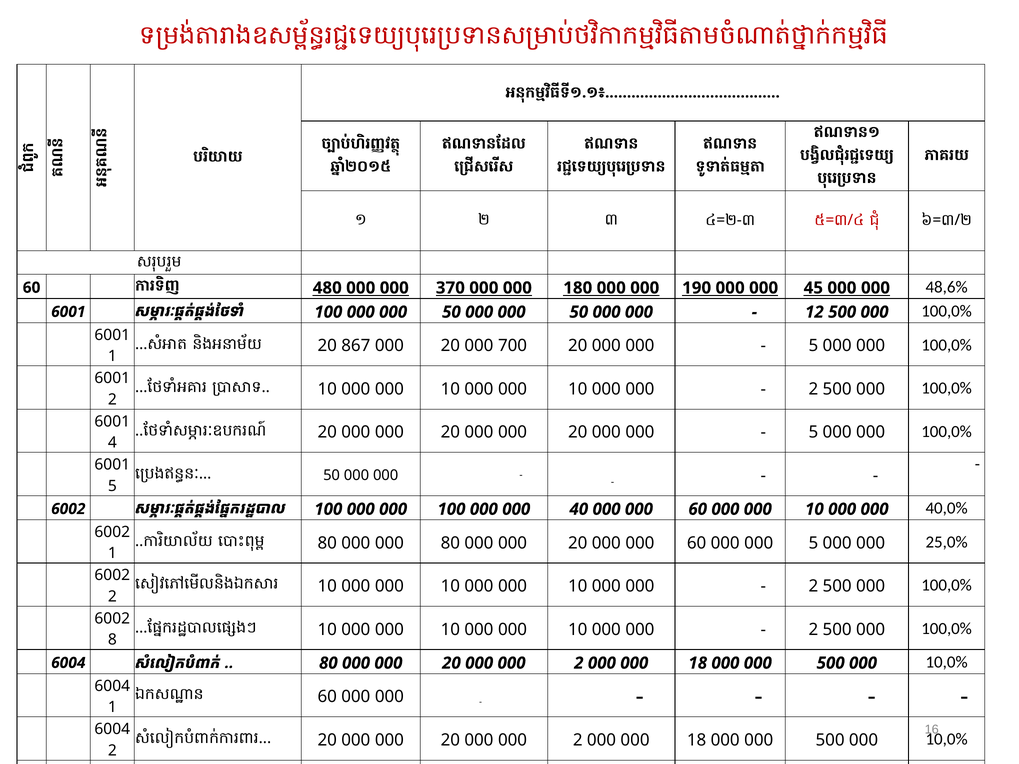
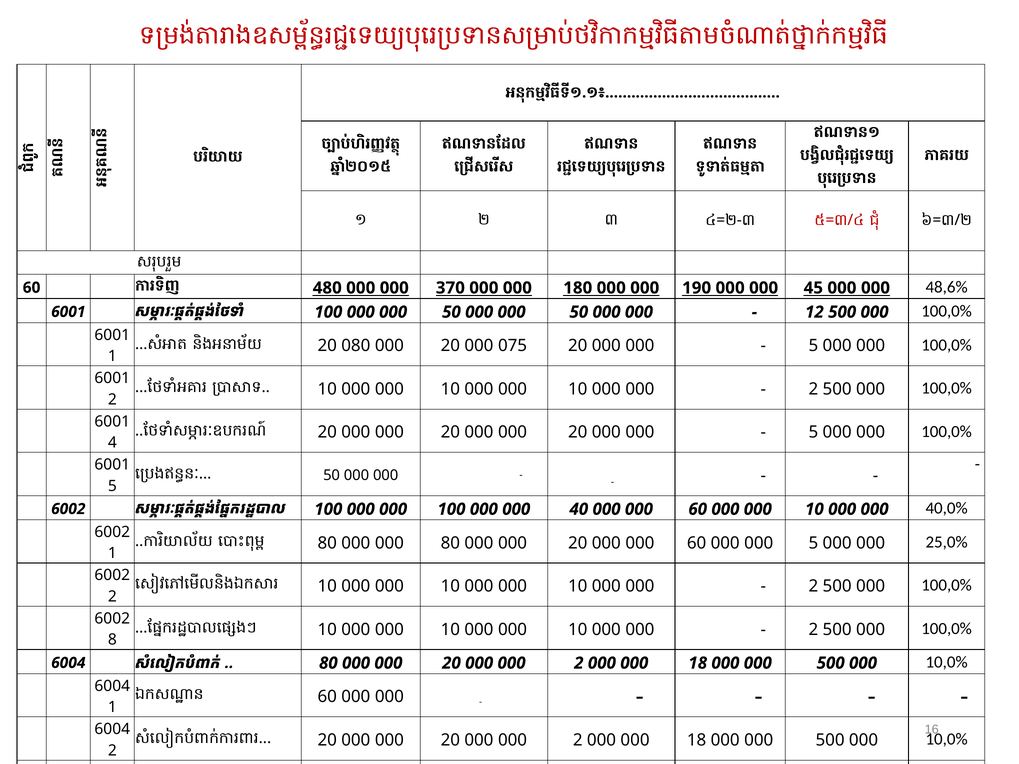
867: 867 -> 080
700: 700 -> 075
